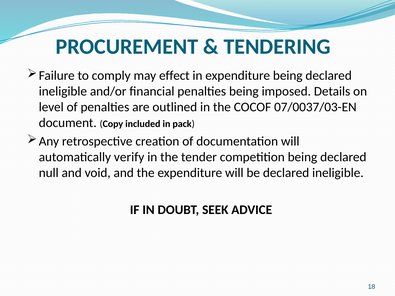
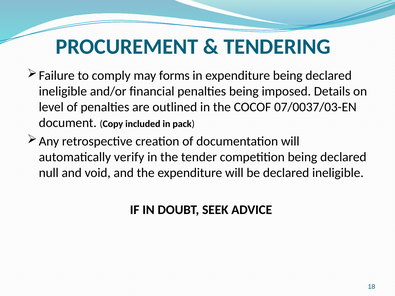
effect: effect -> forms
